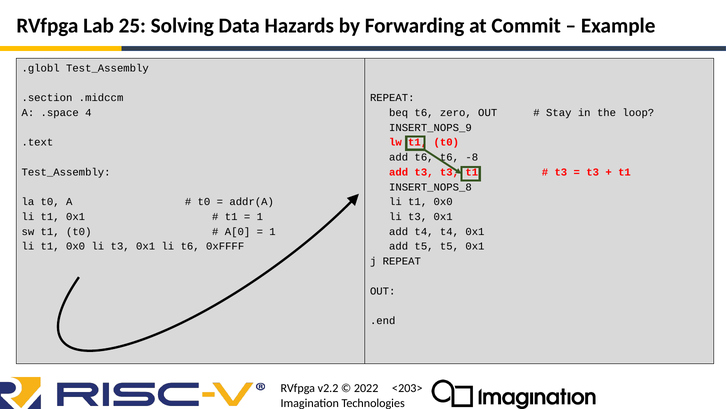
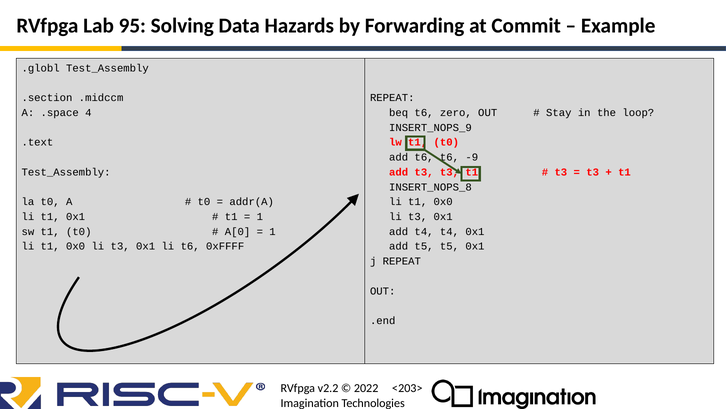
25: 25 -> 95
-8: -8 -> -9
